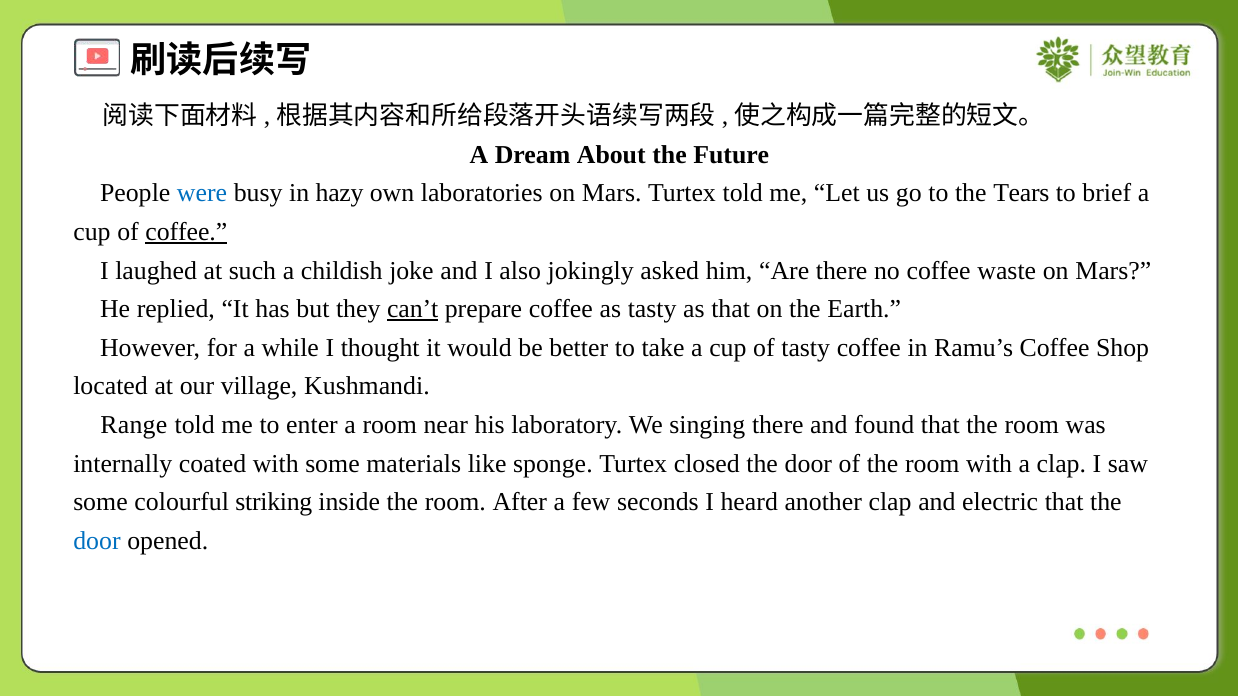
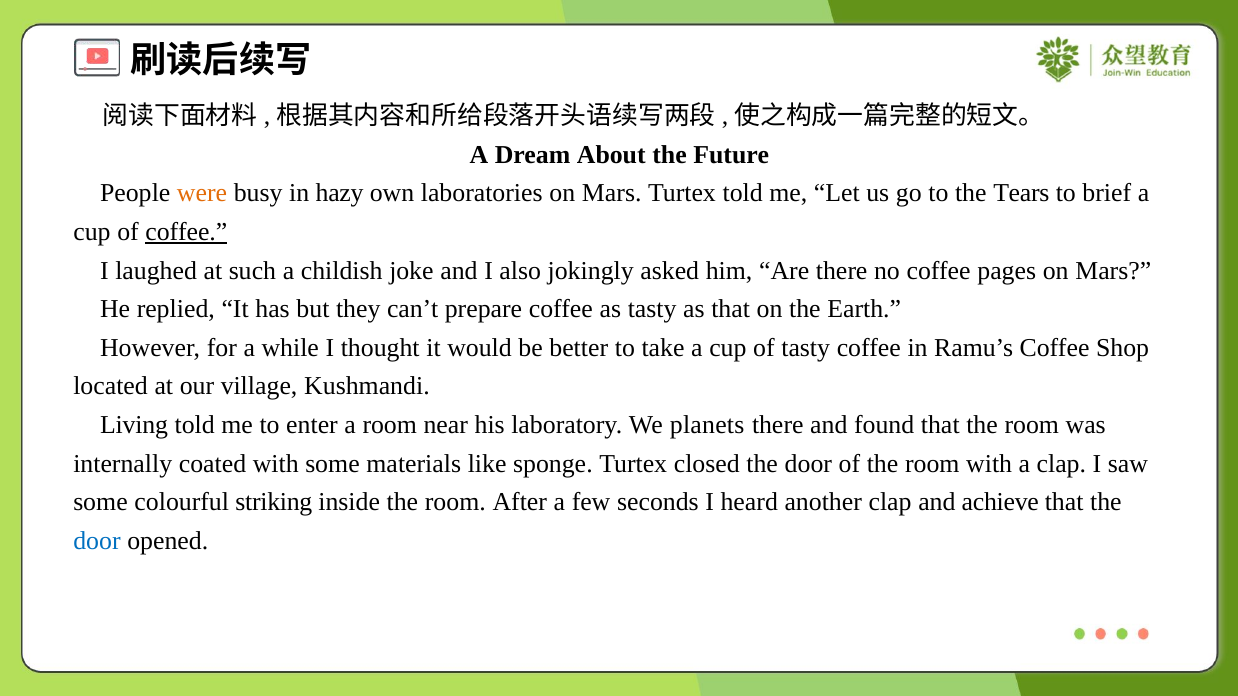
were colour: blue -> orange
waste: waste -> pages
can’t underline: present -> none
Range: Range -> Living
singing: singing -> planets
electric: electric -> achieve
